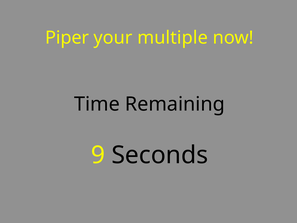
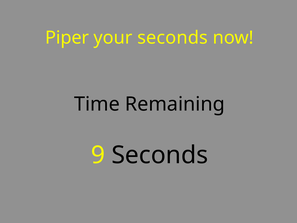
your multiple: multiple -> seconds
